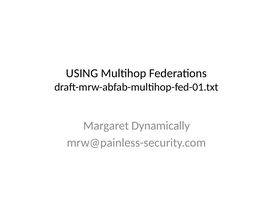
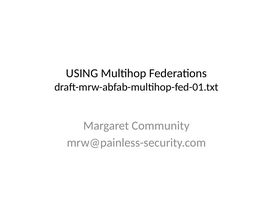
Dynamically: Dynamically -> Community
